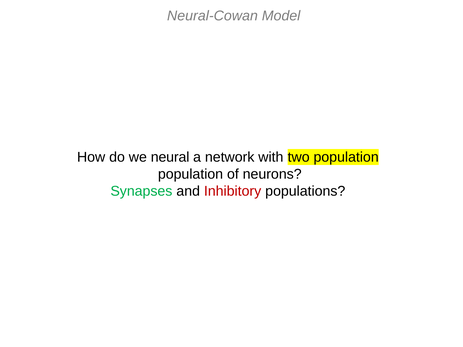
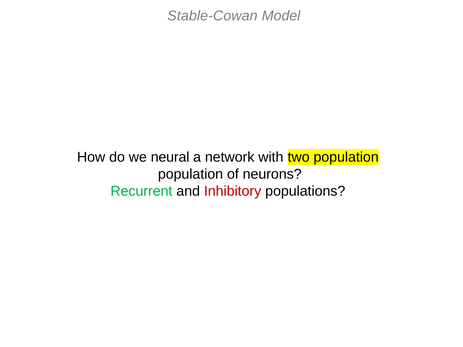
Neural-Cowan: Neural-Cowan -> Stable-Cowan
Synapses: Synapses -> Recurrent
